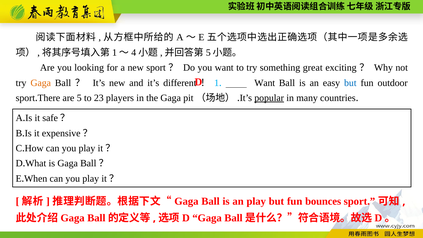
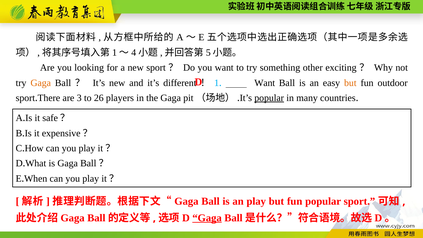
great: great -> other
but at (350, 83) colour: blue -> orange
5: 5 -> 3
23: 23 -> 26
fun bounces: bounces -> popular
Gaga at (207, 218) underline: none -> present
